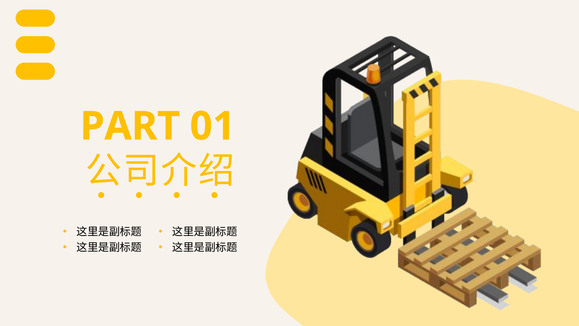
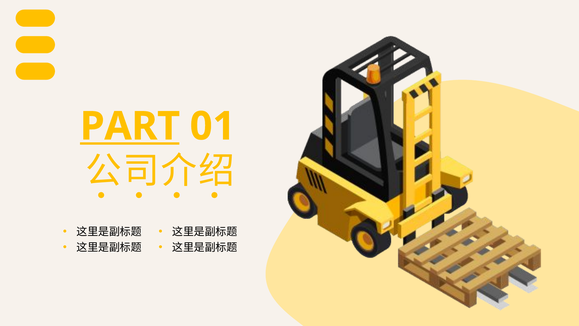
PART underline: none -> present
